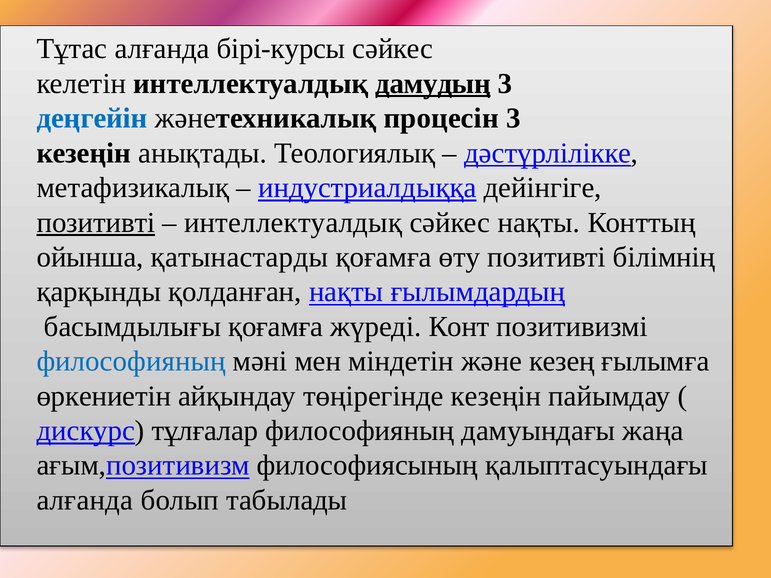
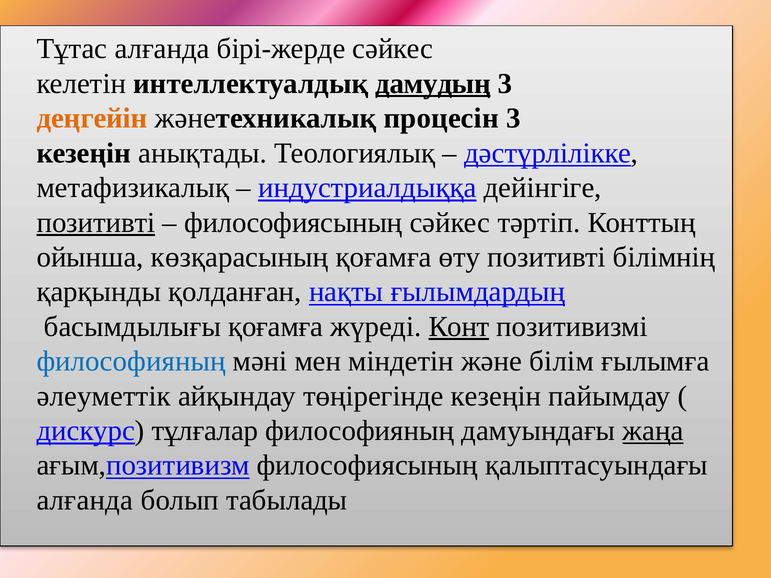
бірі-курсы: бірі-курсы -> бірі-жерде
деңгейін colour: blue -> orange
интеллектуалдық at (293, 223): интеллектуалдық -> философиясының
сәйкес нақты: нақты -> тәртіп
қатынастарды: қатынастарды -> көзқарасының
Конт underline: none -> present
кезең: кезең -> білім
өркениетін: өркениетін -> әлеуметтік
жаңа underline: none -> present
